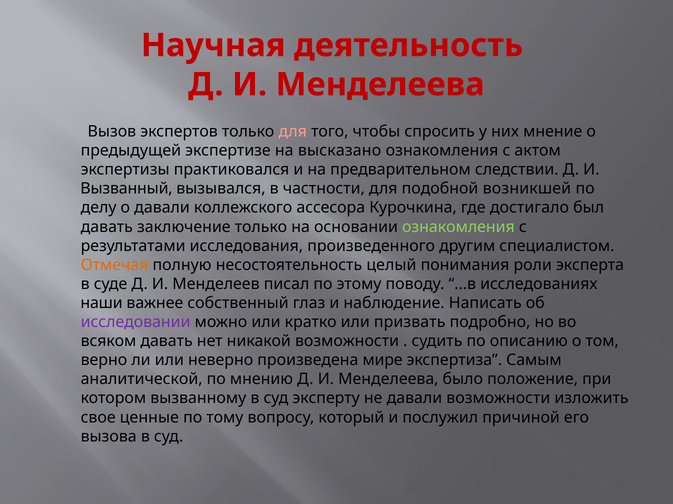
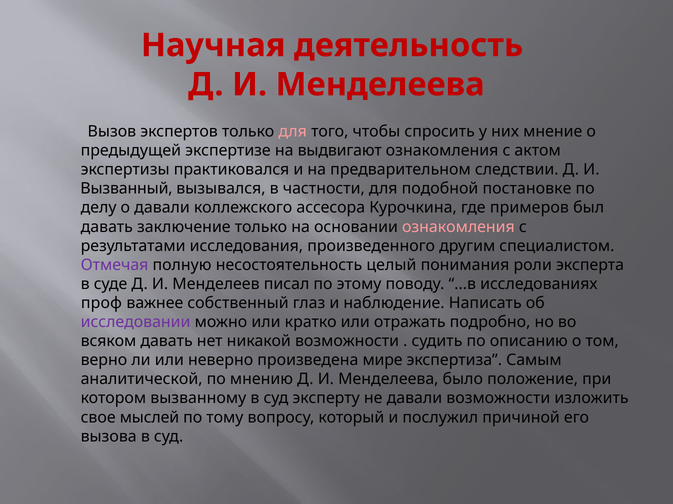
высказано: высказано -> выдвигают
возникшей: возникшей -> постановке
достигало: достигало -> примеров
ознакомления at (458, 227) colour: light green -> pink
Отмечая colour: orange -> purple
наши: наши -> проф
призвать: призвать -> отражать
ценные: ценные -> мыслей
